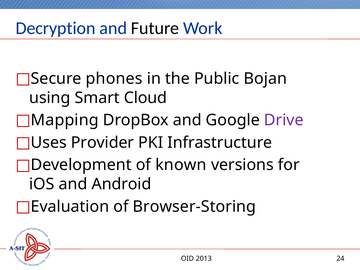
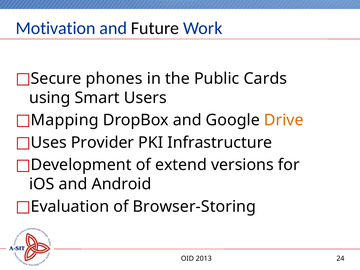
Decryption: Decryption -> Motivation
Bojan: Bojan -> Cards
Cloud: Cloud -> Users
Drive colour: purple -> orange
known: known -> extend
